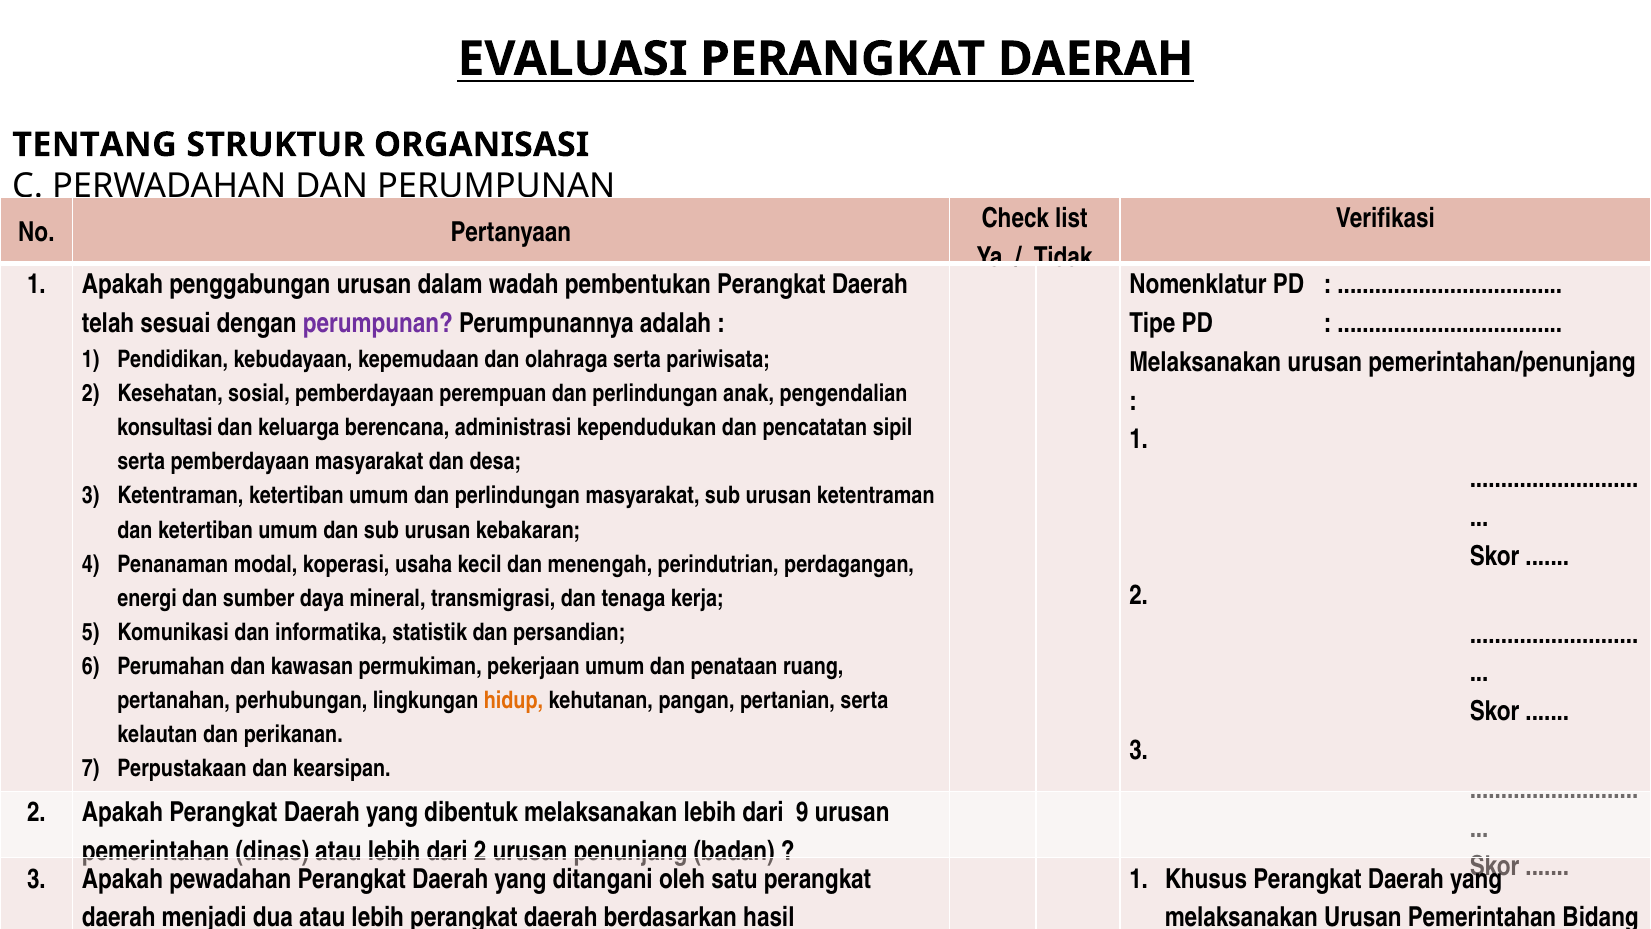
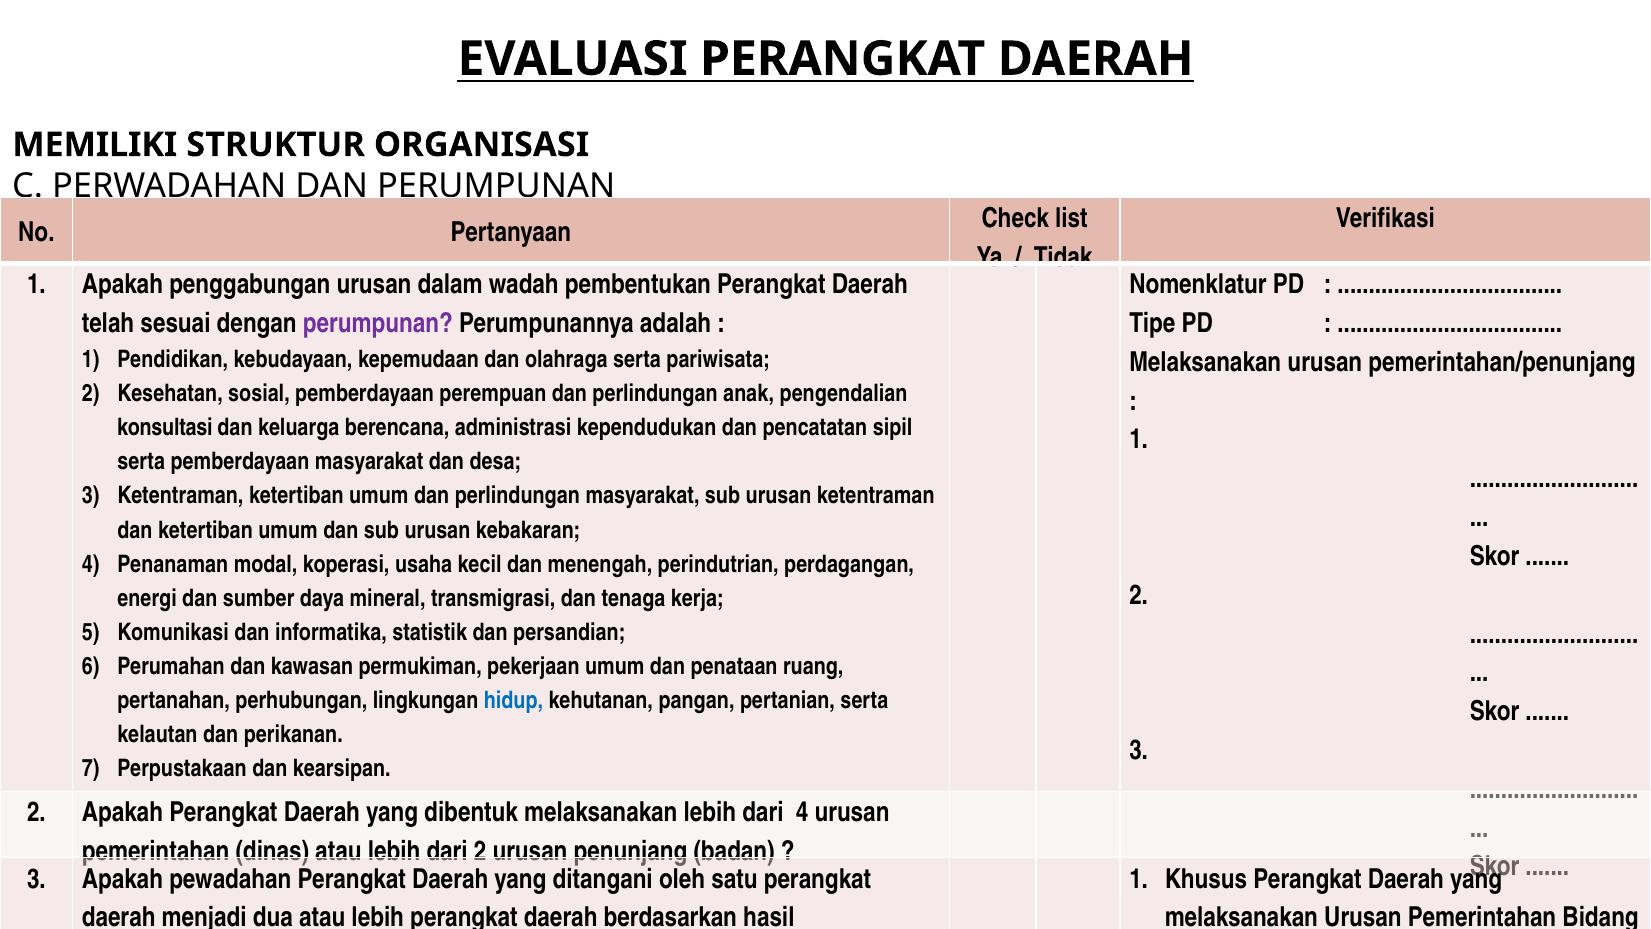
TENTANG: TENTANG -> MEMILIKI
hidup colour: orange -> blue
dari 9: 9 -> 4
